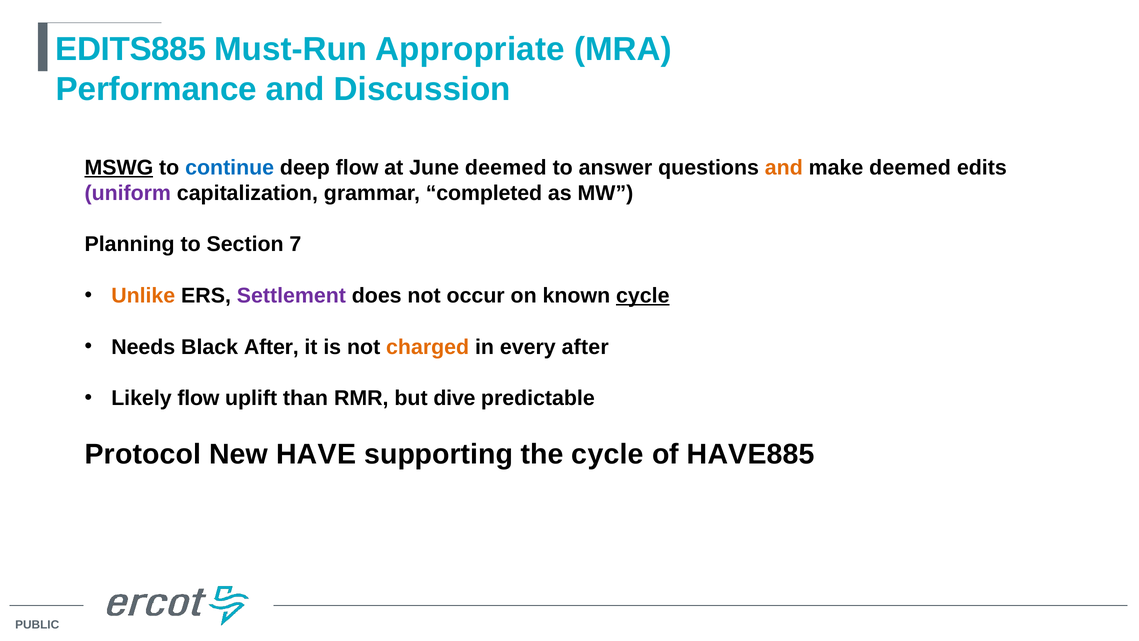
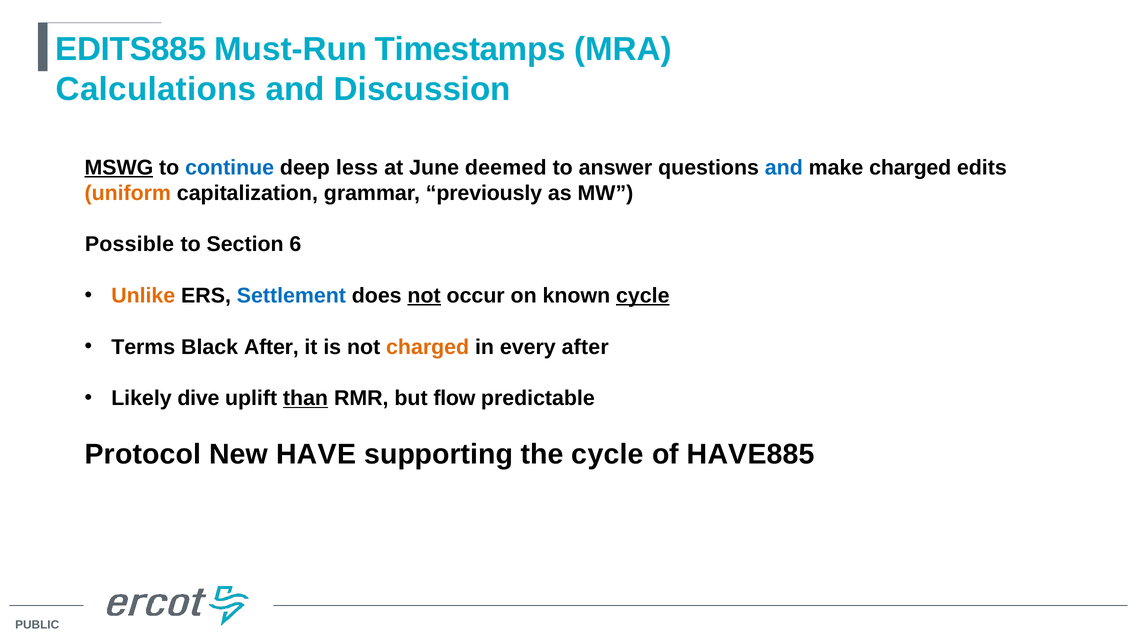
Appropriate: Appropriate -> Timestamps
Performance: Performance -> Calculations
deep flow: flow -> less
and at (784, 167) colour: orange -> blue
make deemed: deemed -> charged
uniform colour: purple -> orange
completed: completed -> previously
Planning: Planning -> Possible
7: 7 -> 6
Settlement colour: purple -> blue
not at (424, 296) underline: none -> present
Needs: Needs -> Terms
Likely flow: flow -> dive
than underline: none -> present
dive: dive -> flow
